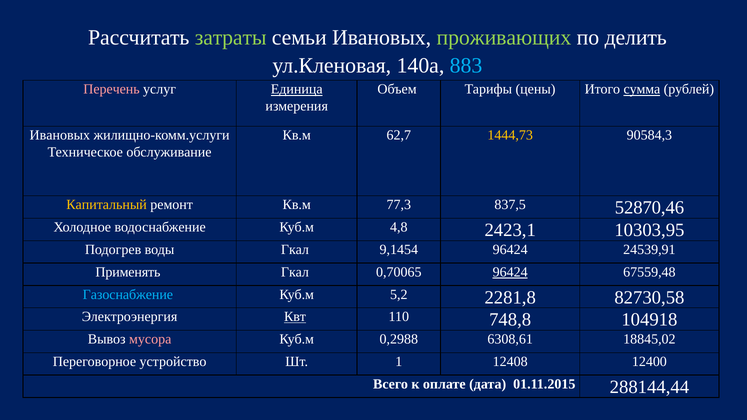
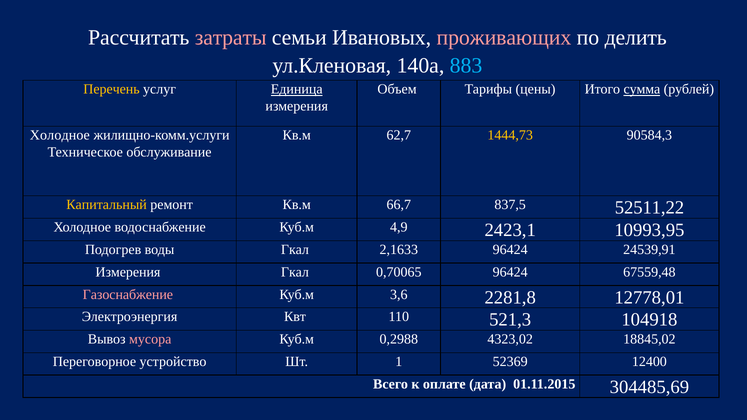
затраты colour: light green -> pink
проживающих colour: light green -> pink
Перечень colour: pink -> yellow
Ивановых at (60, 135): Ивановых -> Холодное
77,3: 77,3 -> 66,7
52870,46: 52870,46 -> 52511,22
4,8: 4,8 -> 4,9
10303,95: 10303,95 -> 10993,95
9,1454: 9,1454 -> 2,1633
Применять at (128, 272): Применять -> Измерения
96424 at (510, 272) underline: present -> none
Газоснабжение colour: light blue -> pink
5,2: 5,2 -> 3,6
82730,58: 82730,58 -> 12778,01
Квт underline: present -> none
748,8: 748,8 -> 521,3
6308,61: 6308,61 -> 4323,02
12408: 12408 -> 52369
288144,44: 288144,44 -> 304485,69
